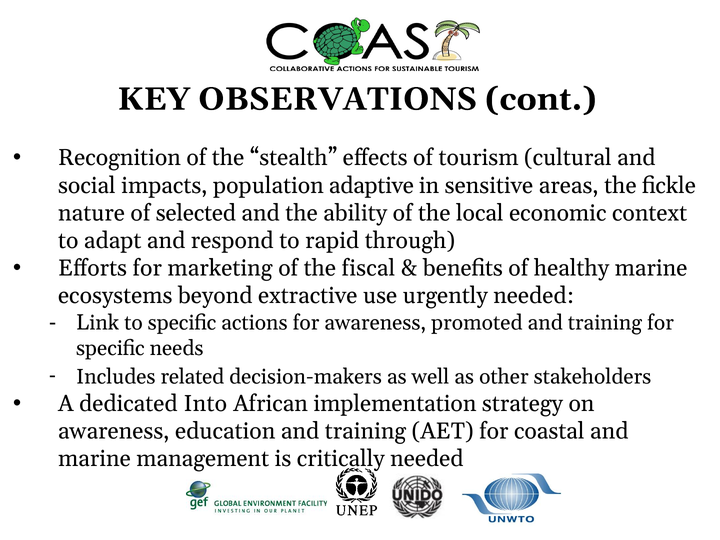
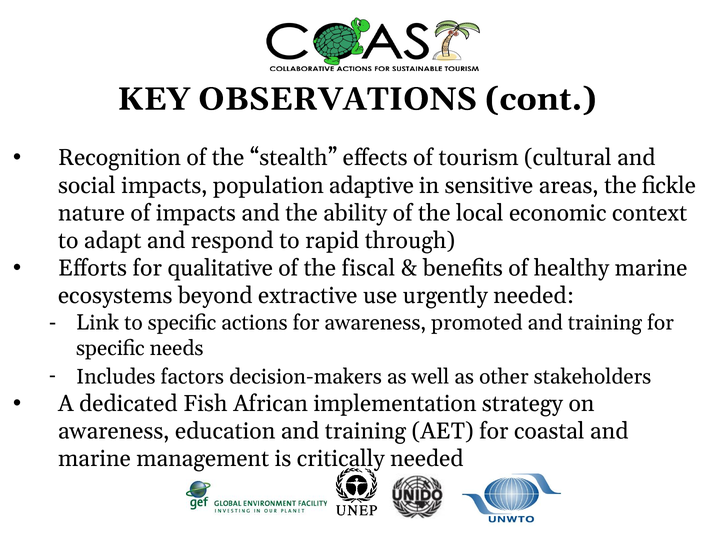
of selected: selected -> impacts
marketing: marketing -> qualitative
related: related -> factors
Into: Into -> Fish
